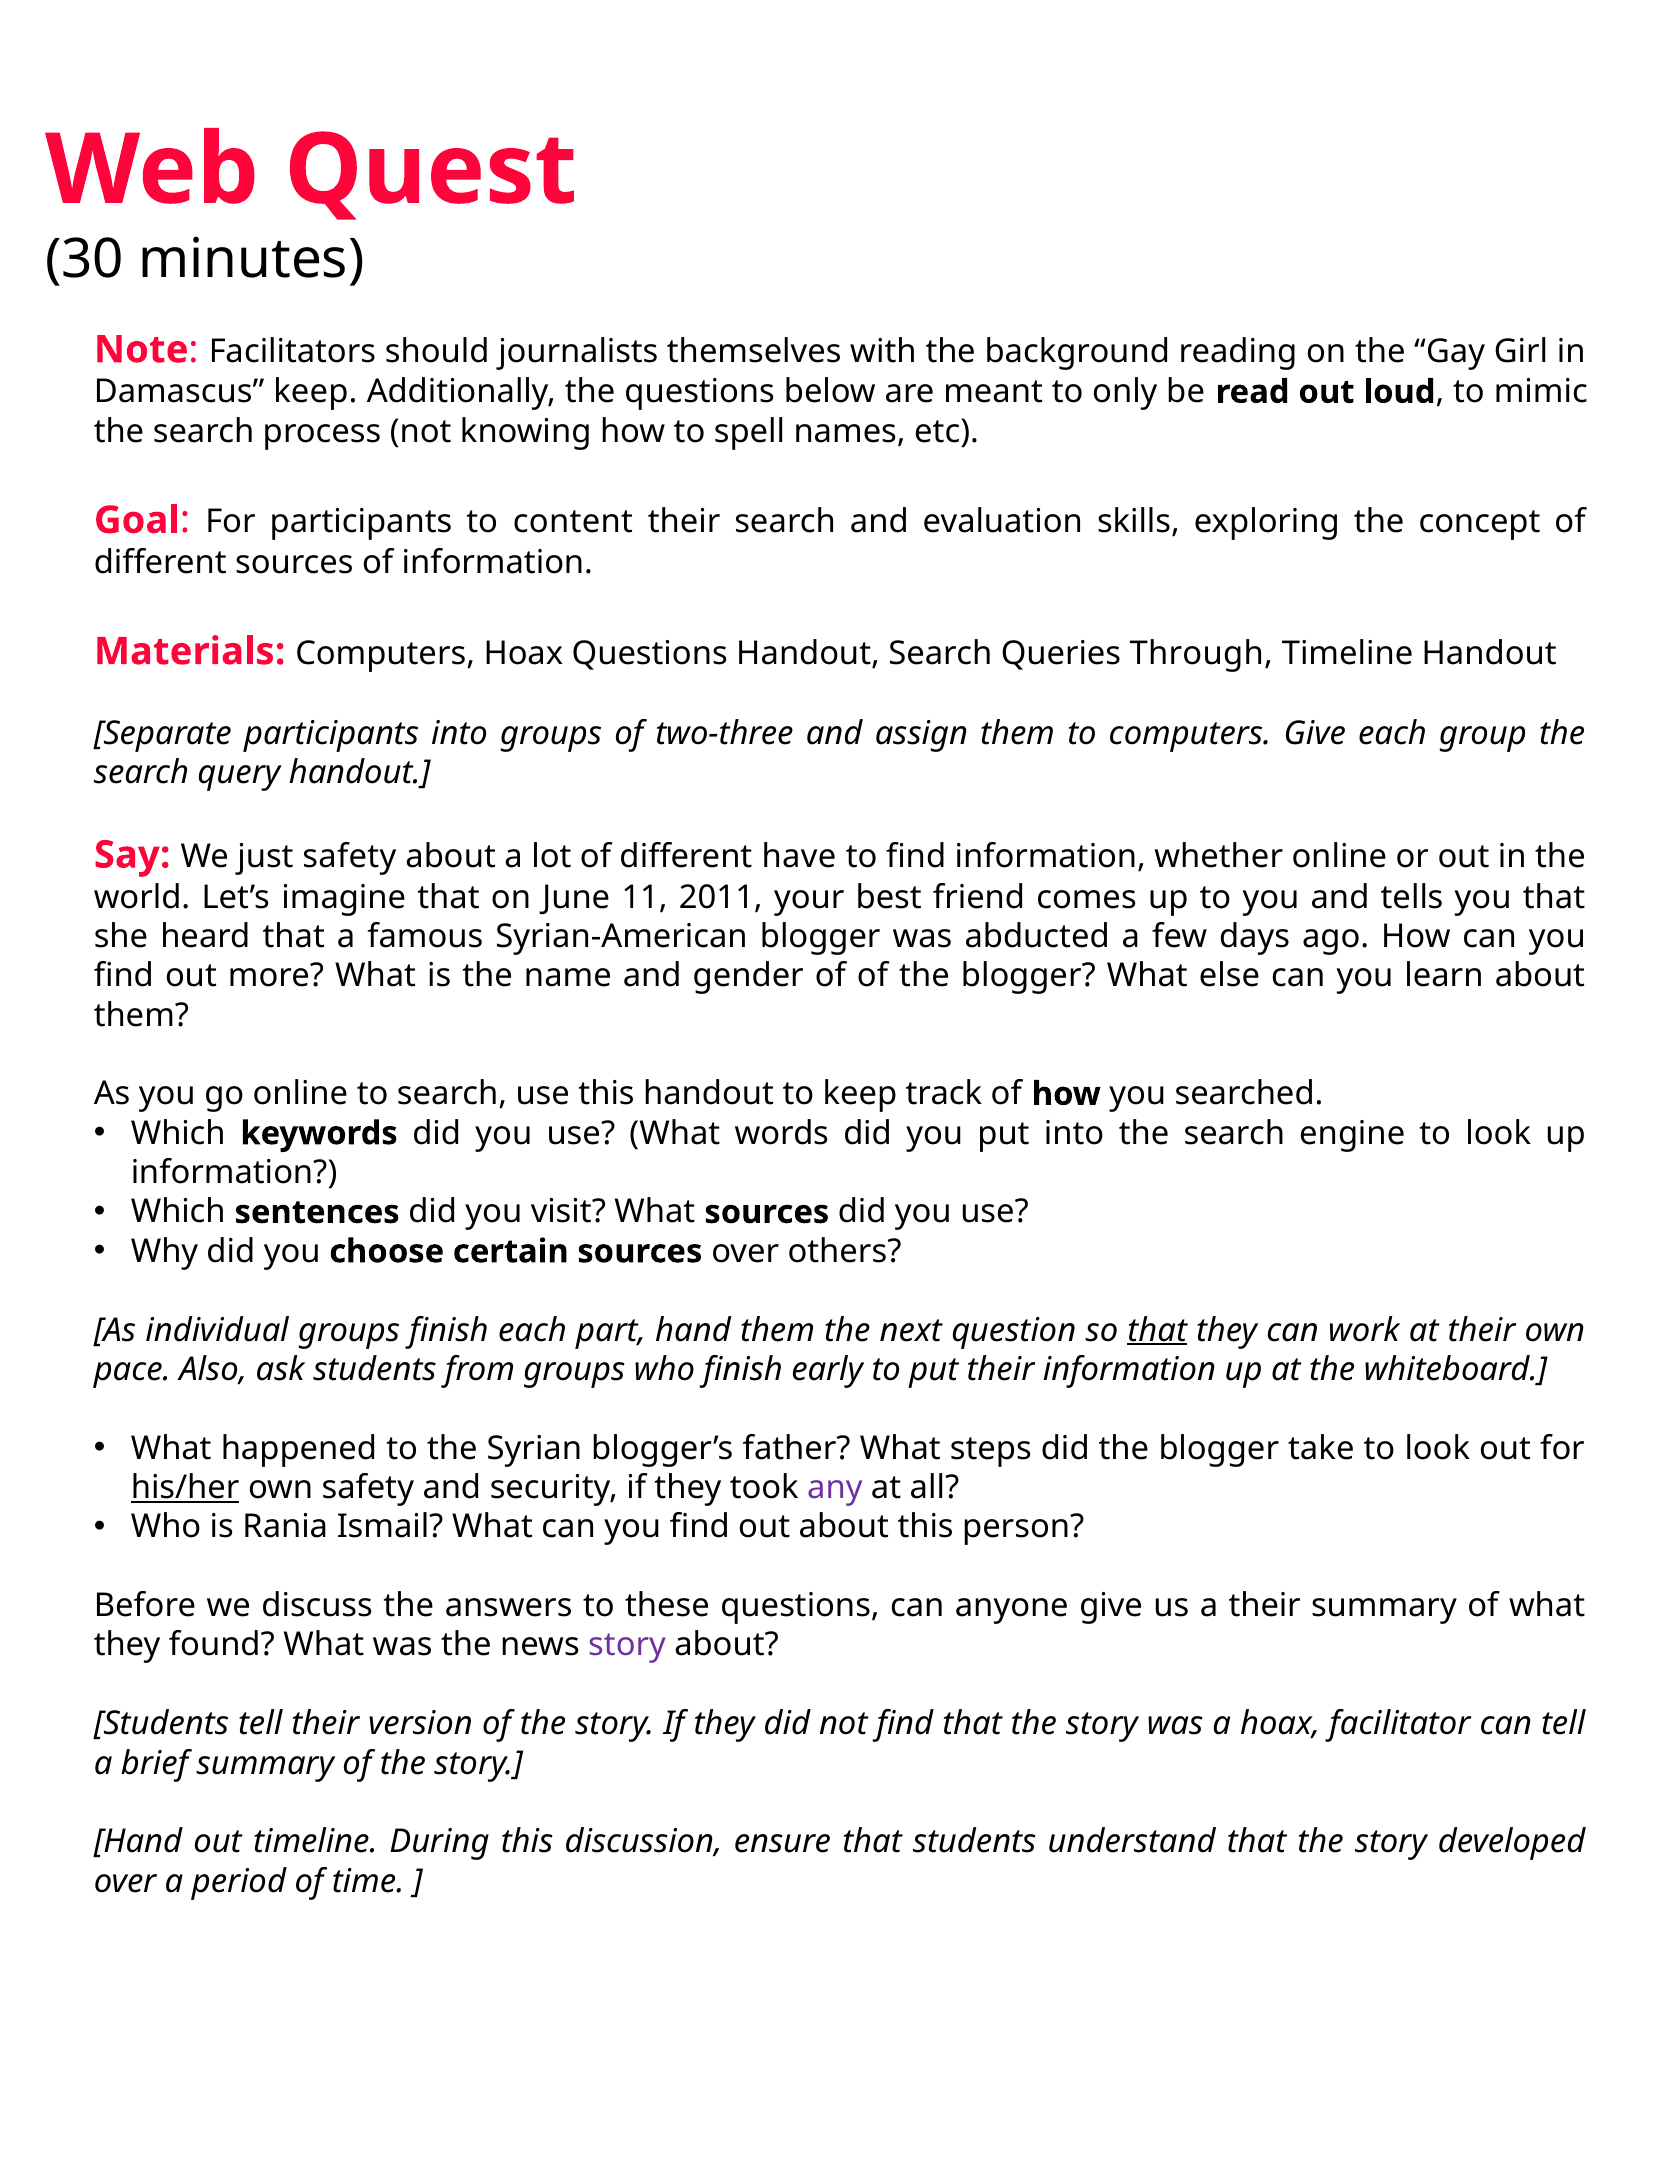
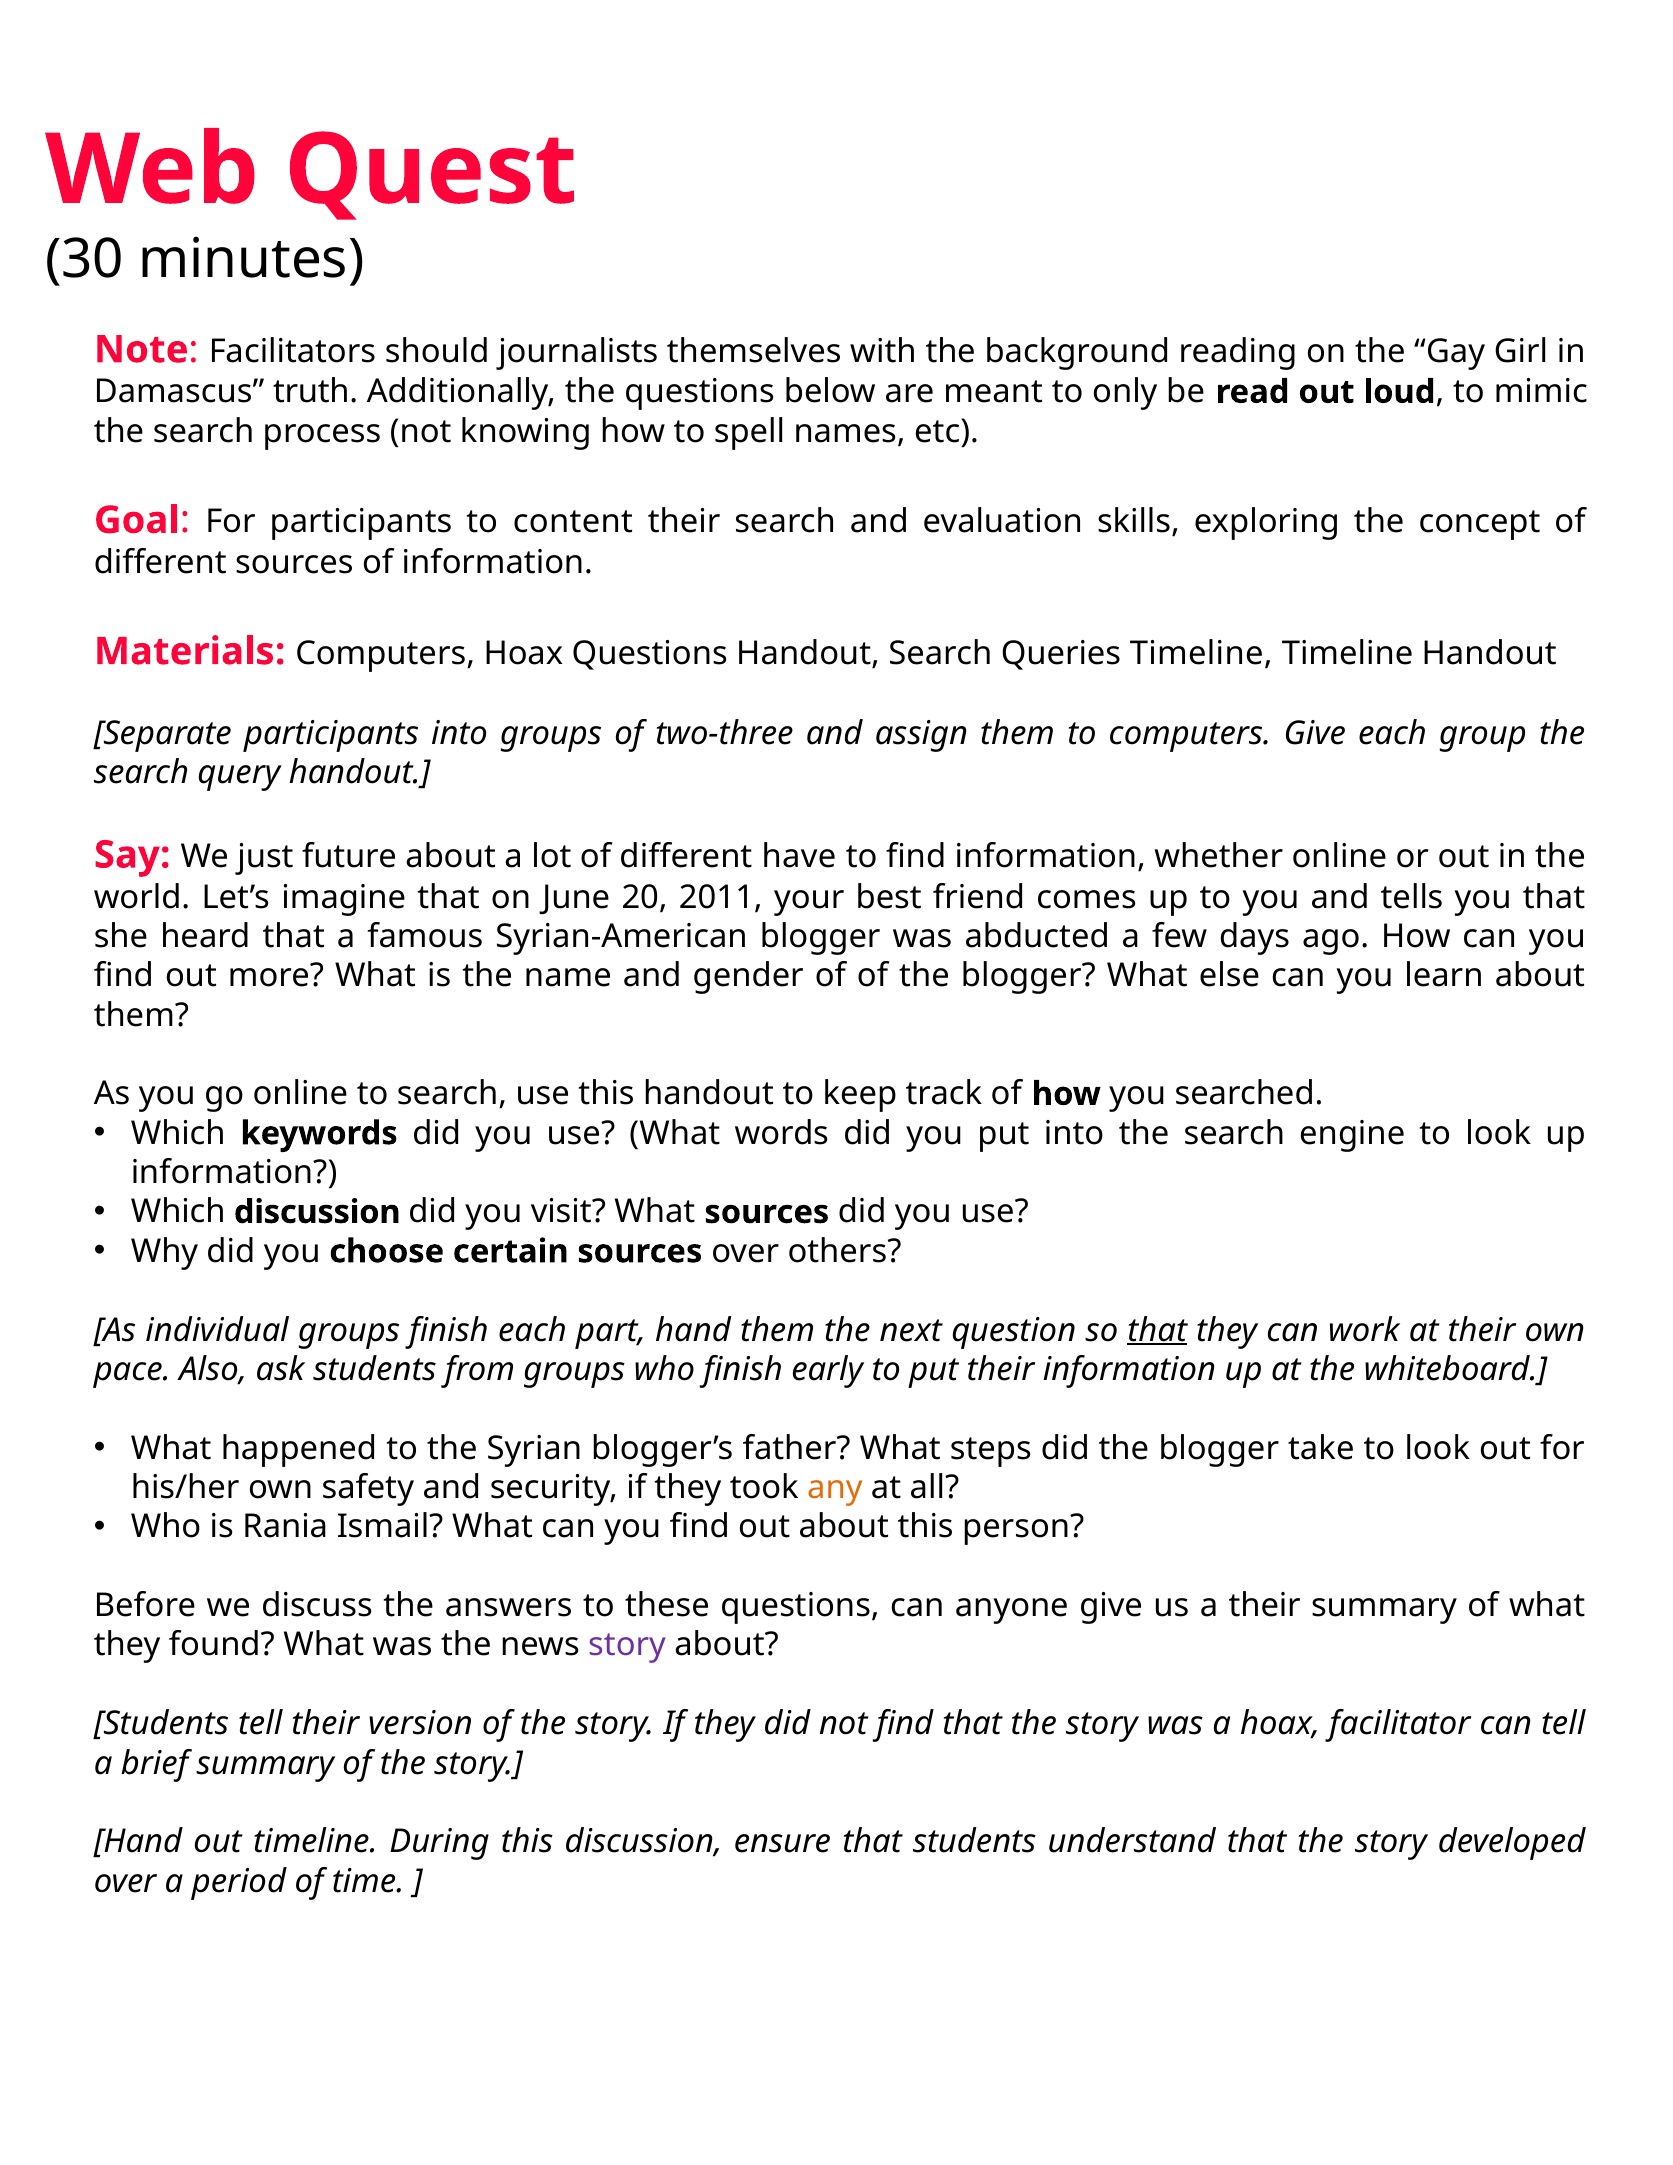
Damascus keep: keep -> truth
Queries Through: Through -> Timeline
just safety: safety -> future
11: 11 -> 20
Which sentences: sentences -> discussion
his/her underline: present -> none
any colour: purple -> orange
